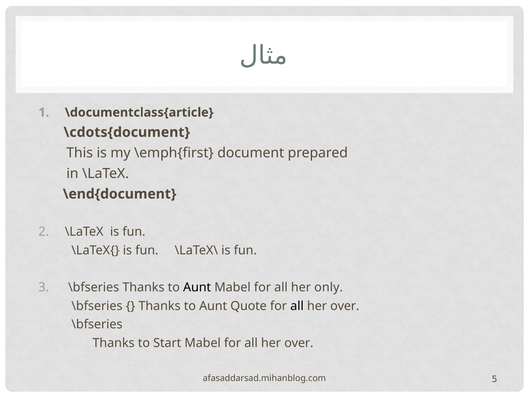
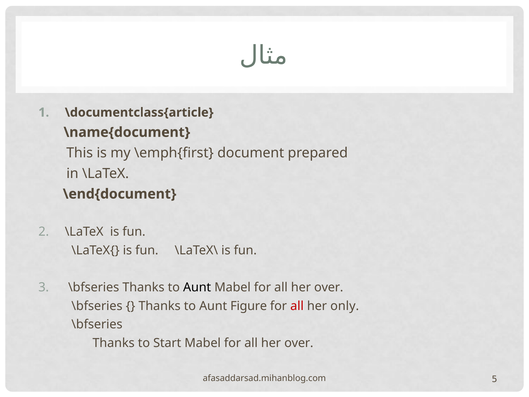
\cdots{document: \cdots{document -> \name{document
only at (329, 287): only -> over
Quote: Quote -> Figure
all at (297, 306) colour: black -> red
over at (345, 306): over -> only
